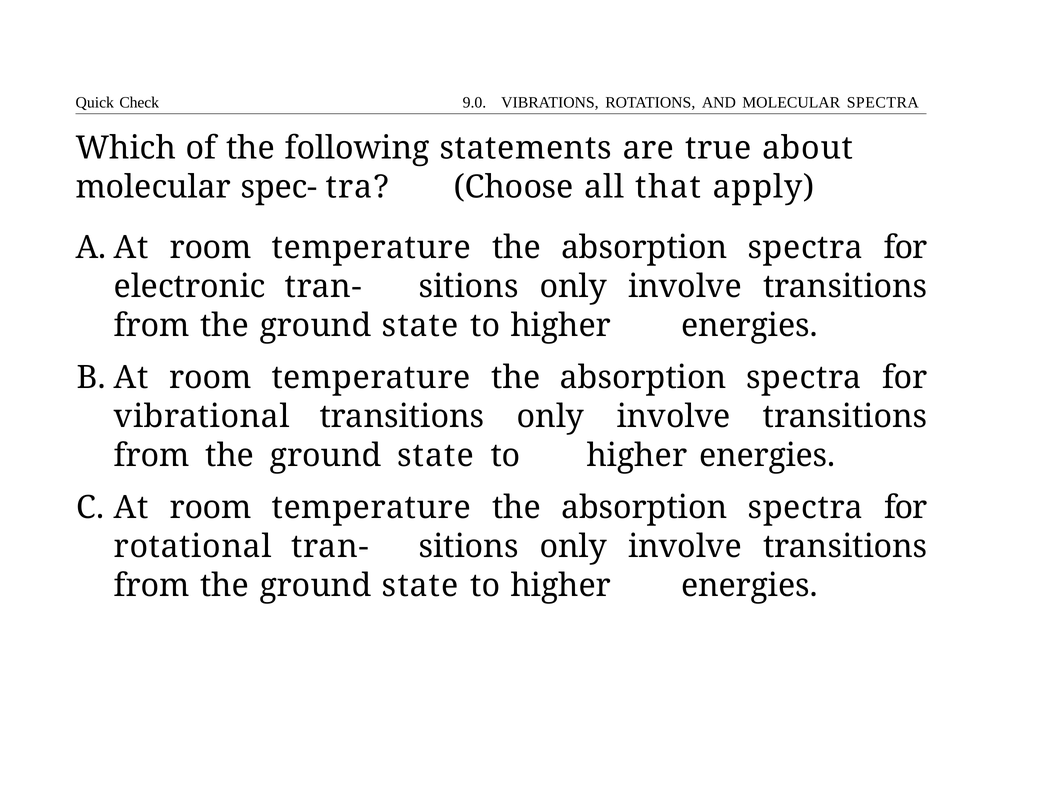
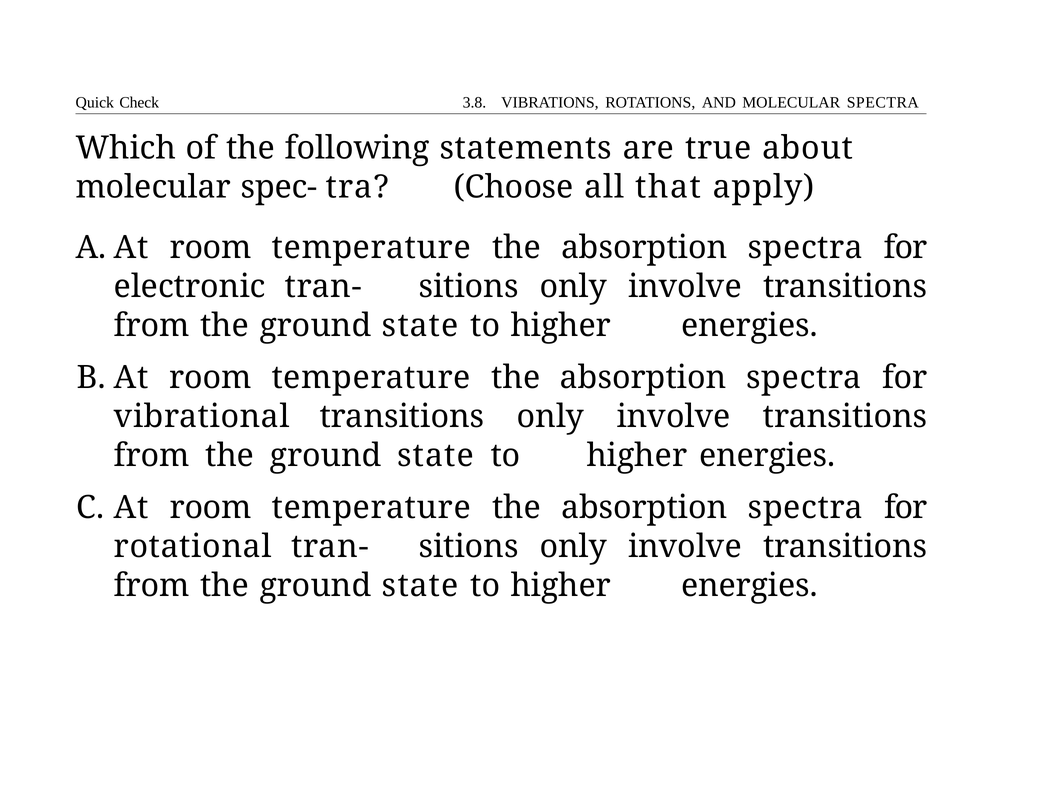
9.0: 9.0 -> 3.8
